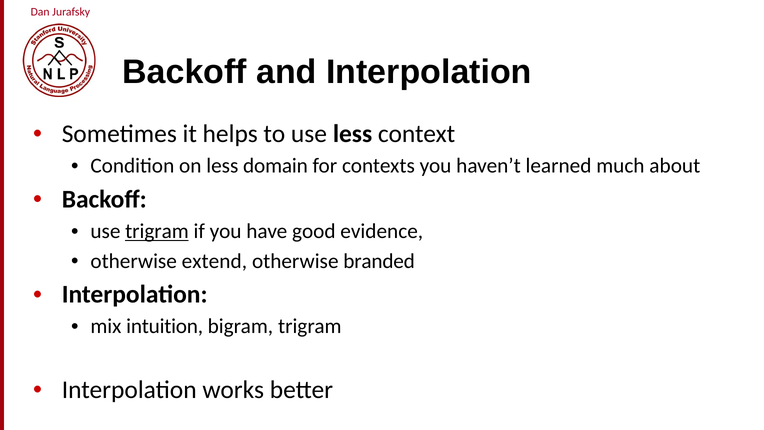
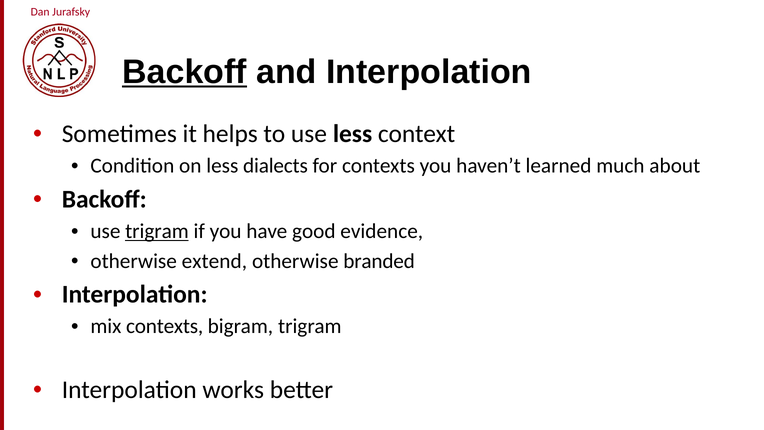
Backoff at (185, 72) underline: none -> present
domain: domain -> dialects
mix intuition: intuition -> contexts
